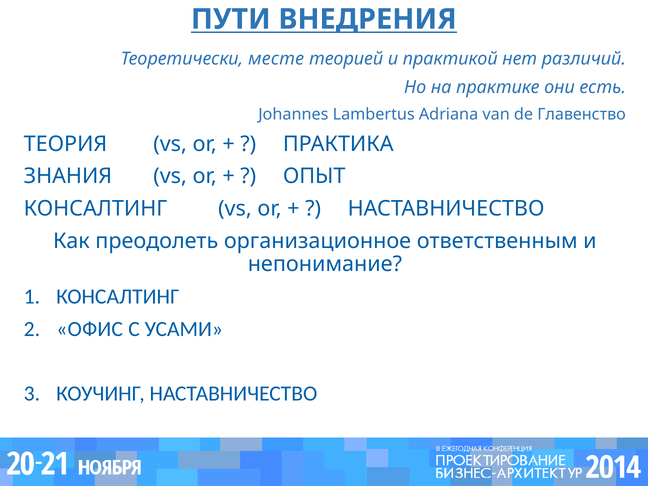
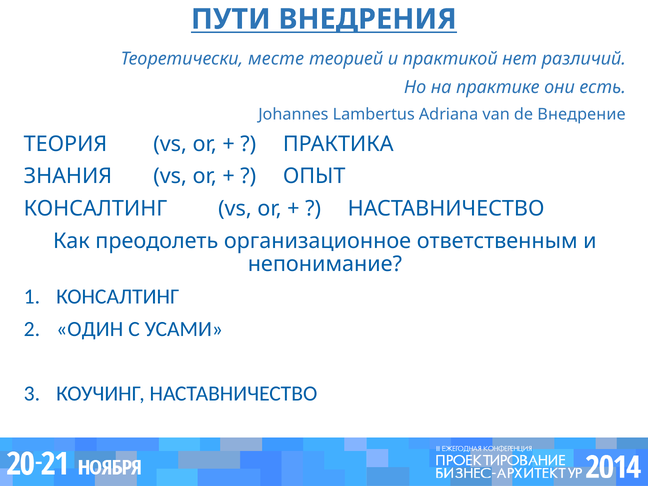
Главенство: Главенство -> Внедрение
ОФИС: ОФИС -> ОДИН
